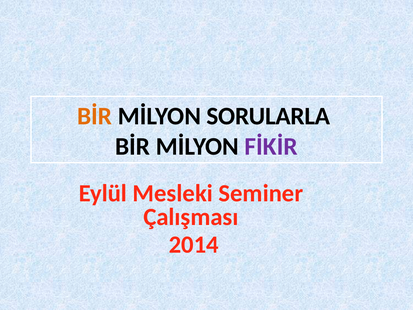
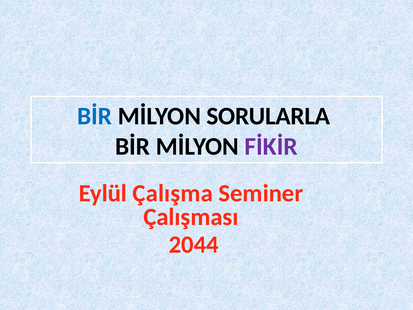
BİR at (95, 116) colour: orange -> blue
Mesleki: Mesleki -> Çalışma
2014: 2014 -> 2044
